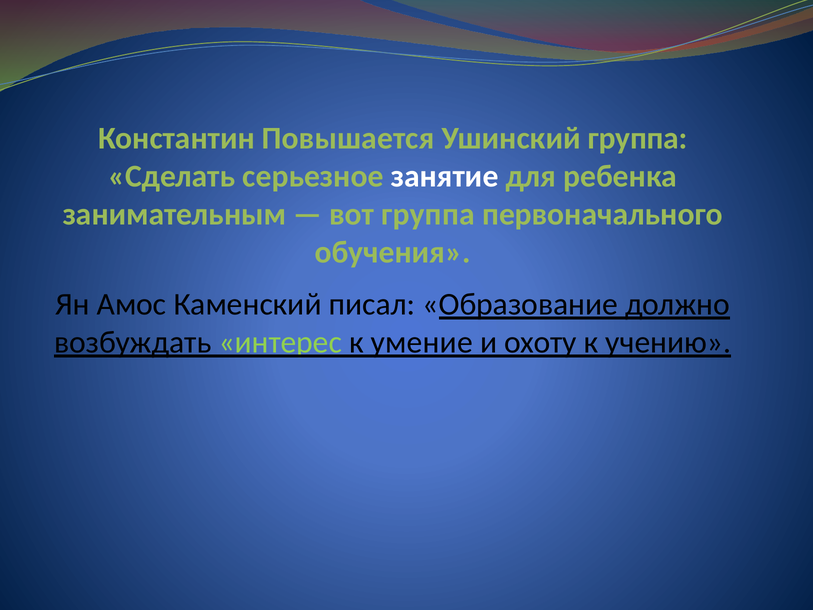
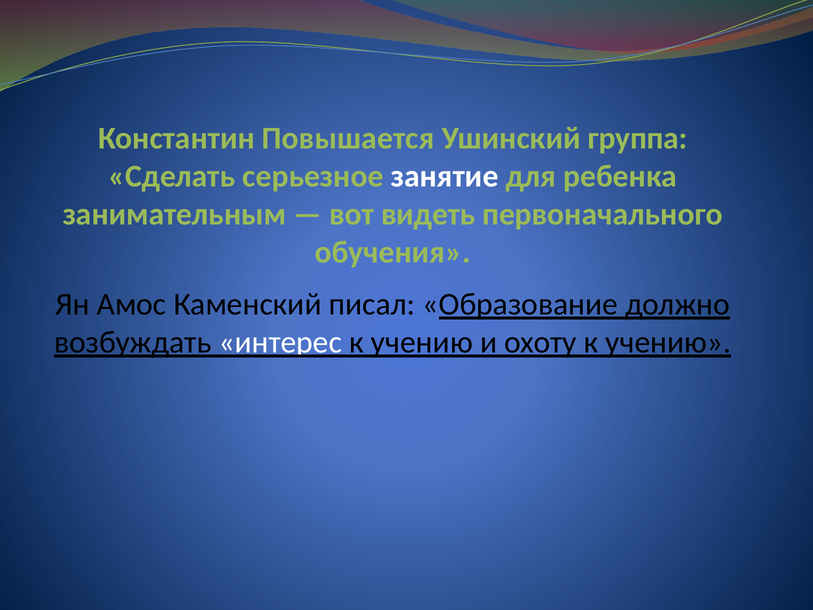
вот группа: группа -> видеть
интерес colour: light green -> white
умение at (422, 342): умение -> учению
